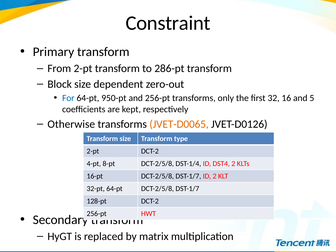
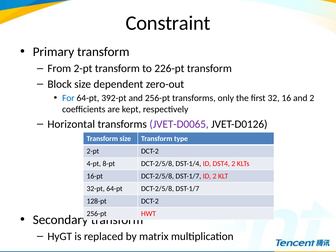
286-pt: 286-pt -> 226-pt
950-pt: 950-pt -> 392-pt
and 5: 5 -> 2
Otherwise: Otherwise -> Horizontal
JVET-D0065 colour: orange -> purple
